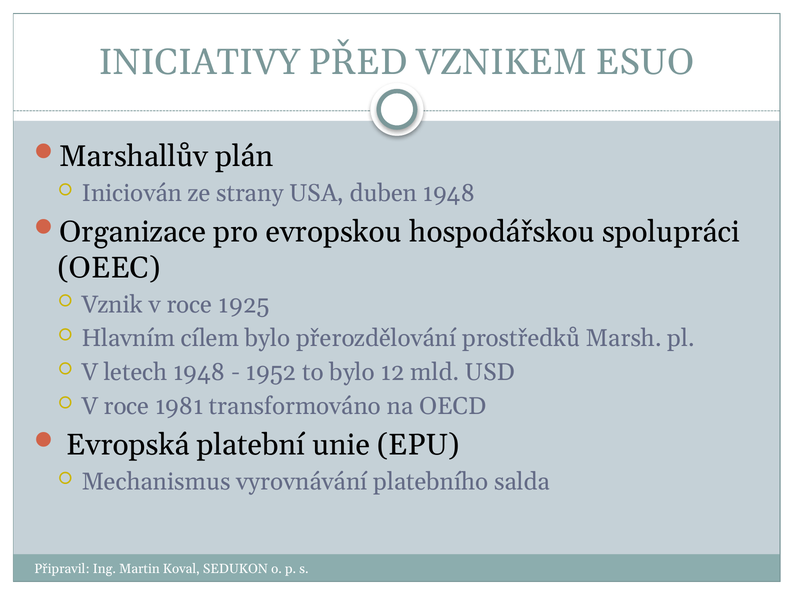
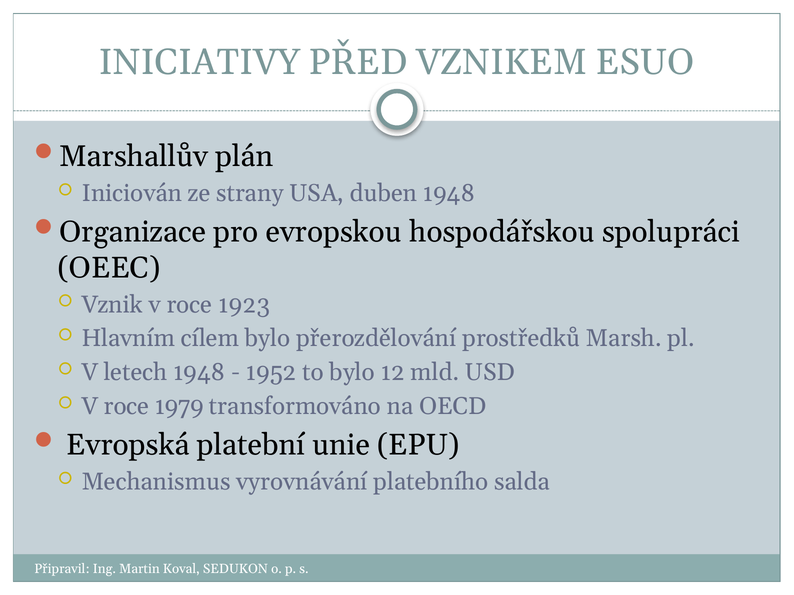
1925: 1925 -> 1923
1981: 1981 -> 1979
